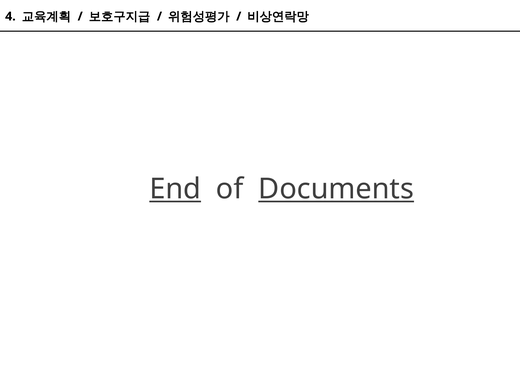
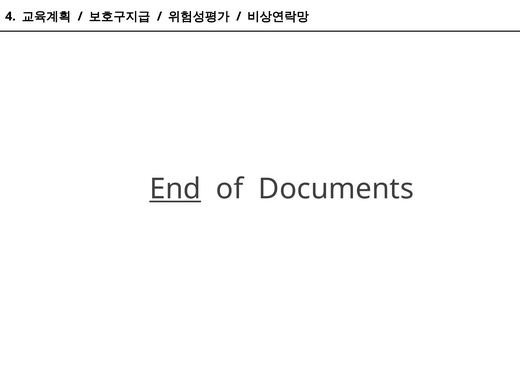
Documents underline: present -> none
